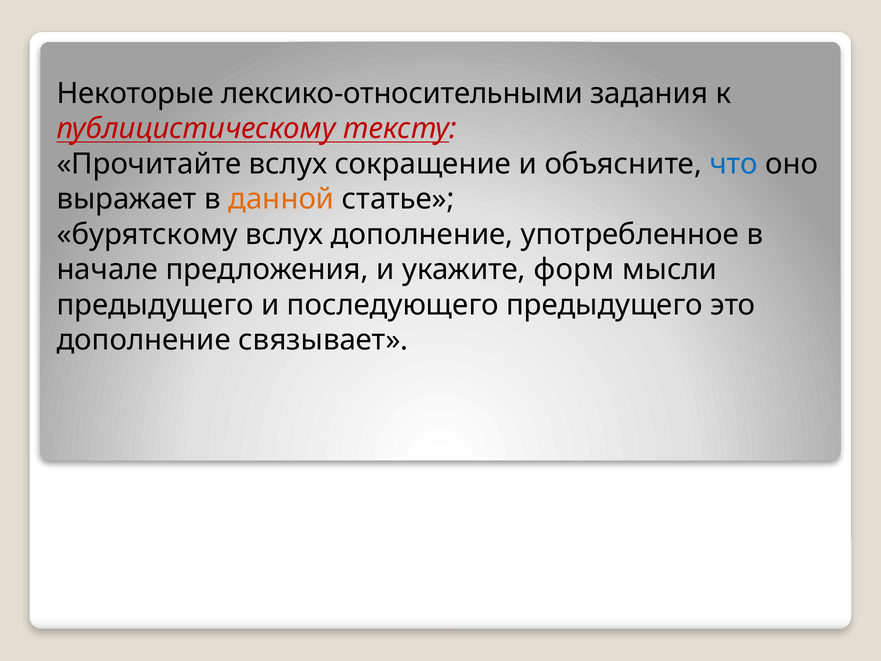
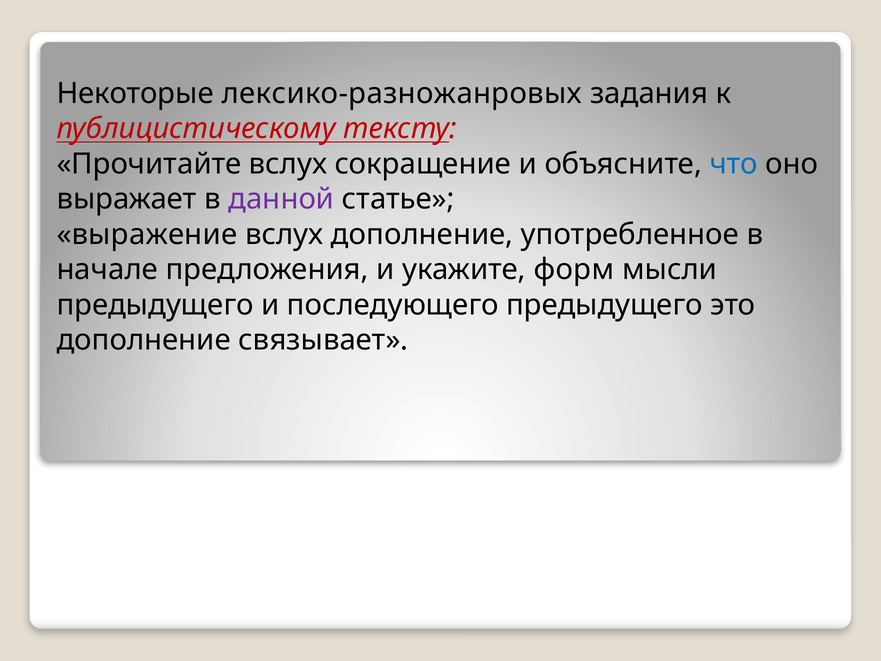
лексико-относительными: лексико-относительными -> лексико-разножанровых
данной colour: orange -> purple
бурятскому: бурятскому -> выражение
